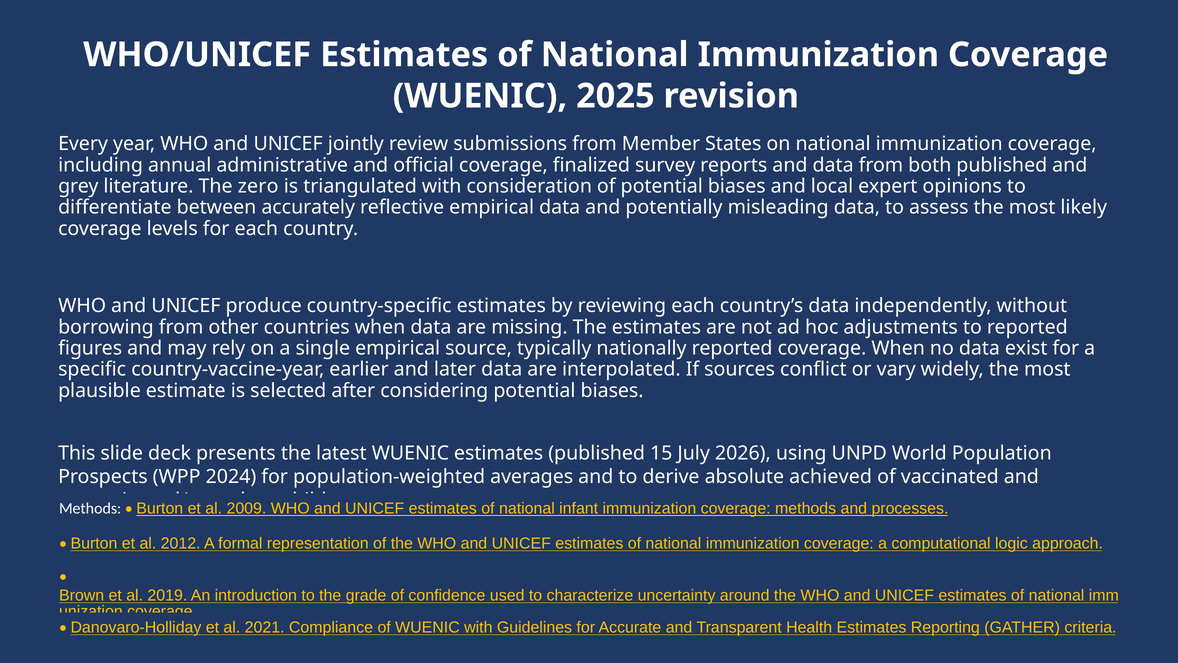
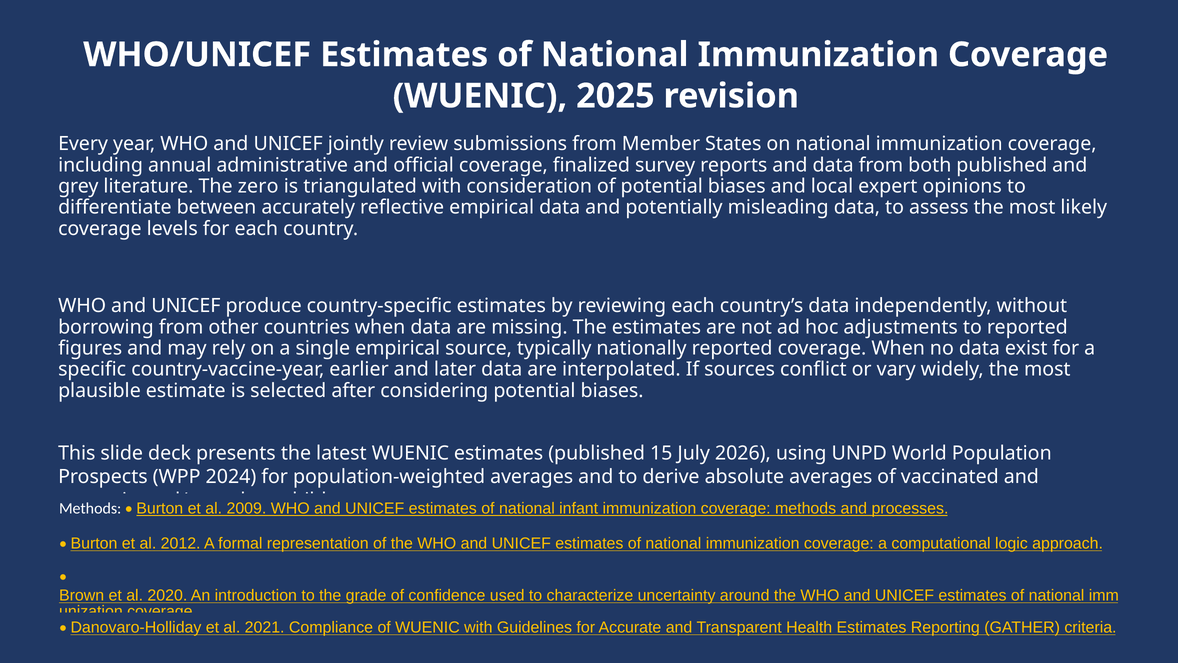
absolute achieved: achieved -> averages
2019: 2019 -> 2020
